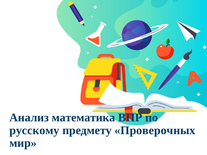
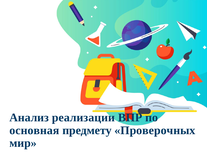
математика: математика -> реализации
русскому: русскому -> основная
